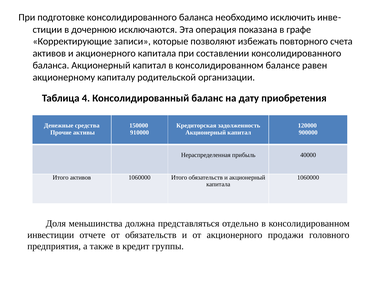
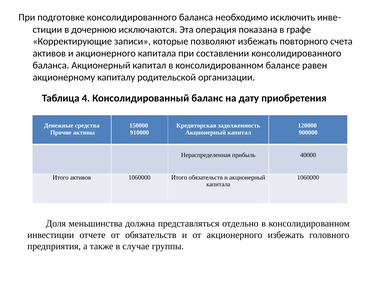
акционерного продажи: продажи -> избежать
кредит: кредит -> случае
